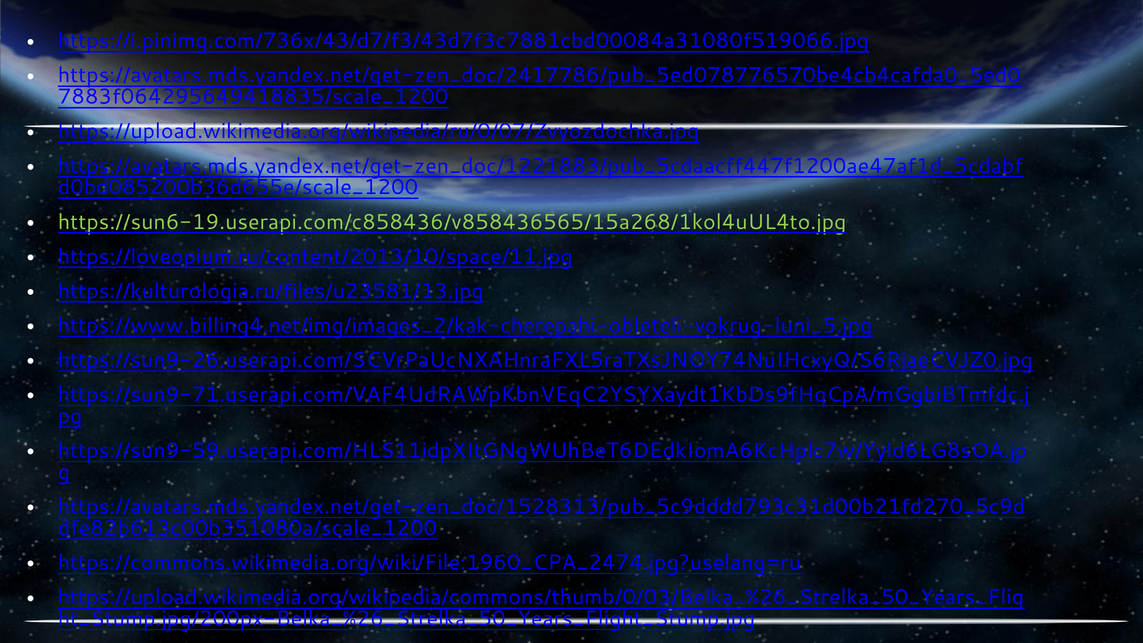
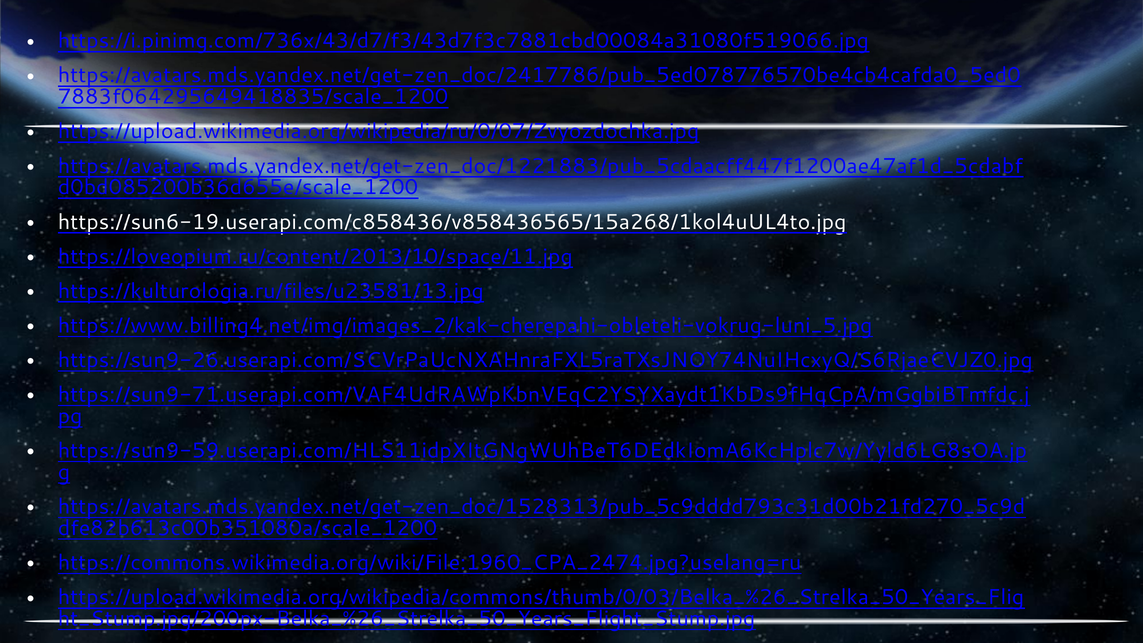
https://sun6-19.userapi.com/c858436/v858436565/15a268/1kol4uUL4to.jpg colour: light green -> white
